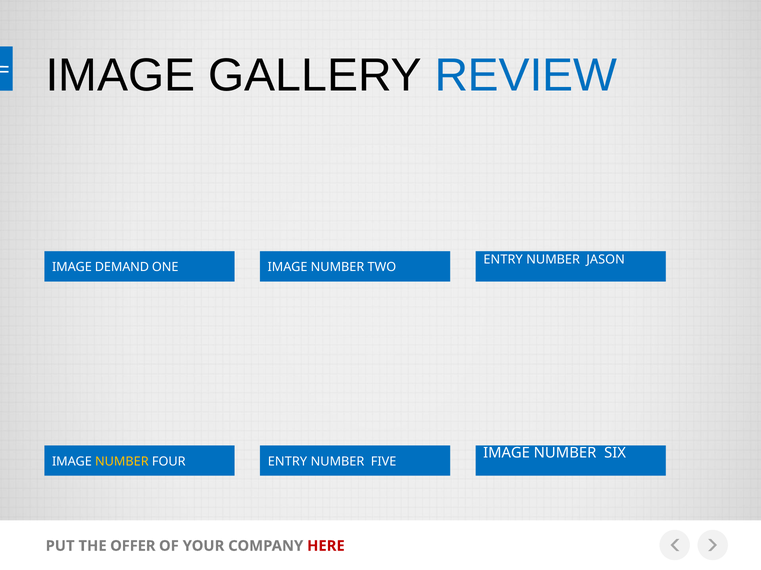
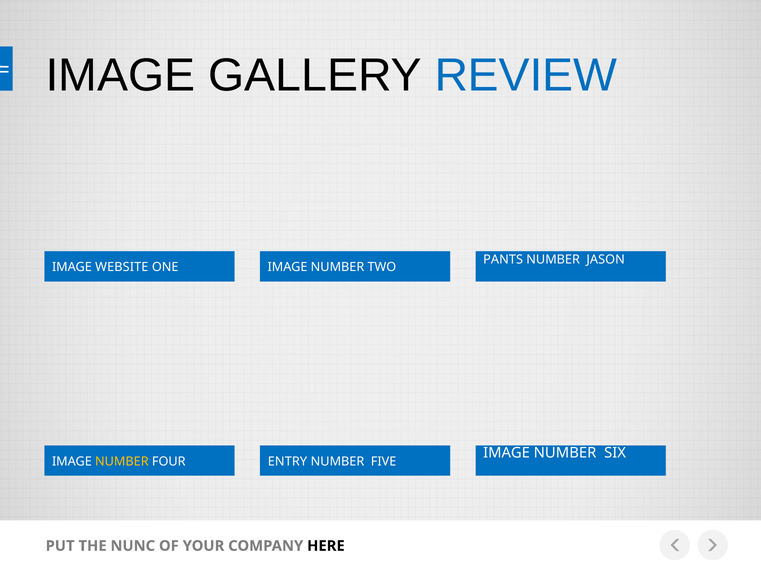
ENTRY at (503, 260): ENTRY -> PANTS
DEMAND: DEMAND -> WEBSITE
OFFER: OFFER -> NUNC
HERE colour: red -> black
